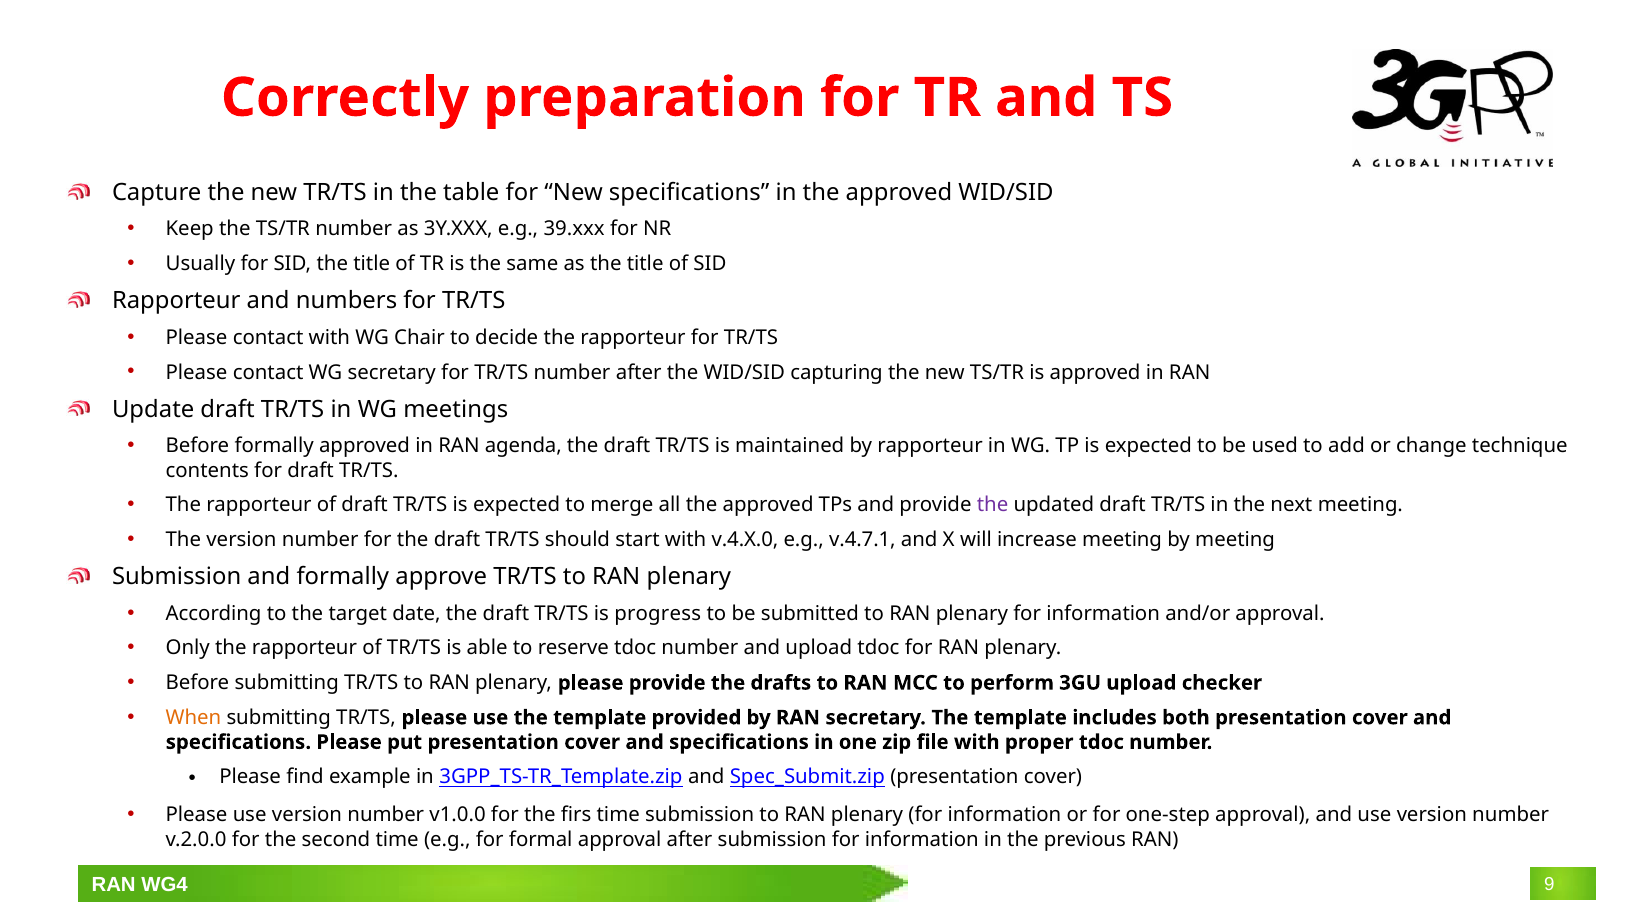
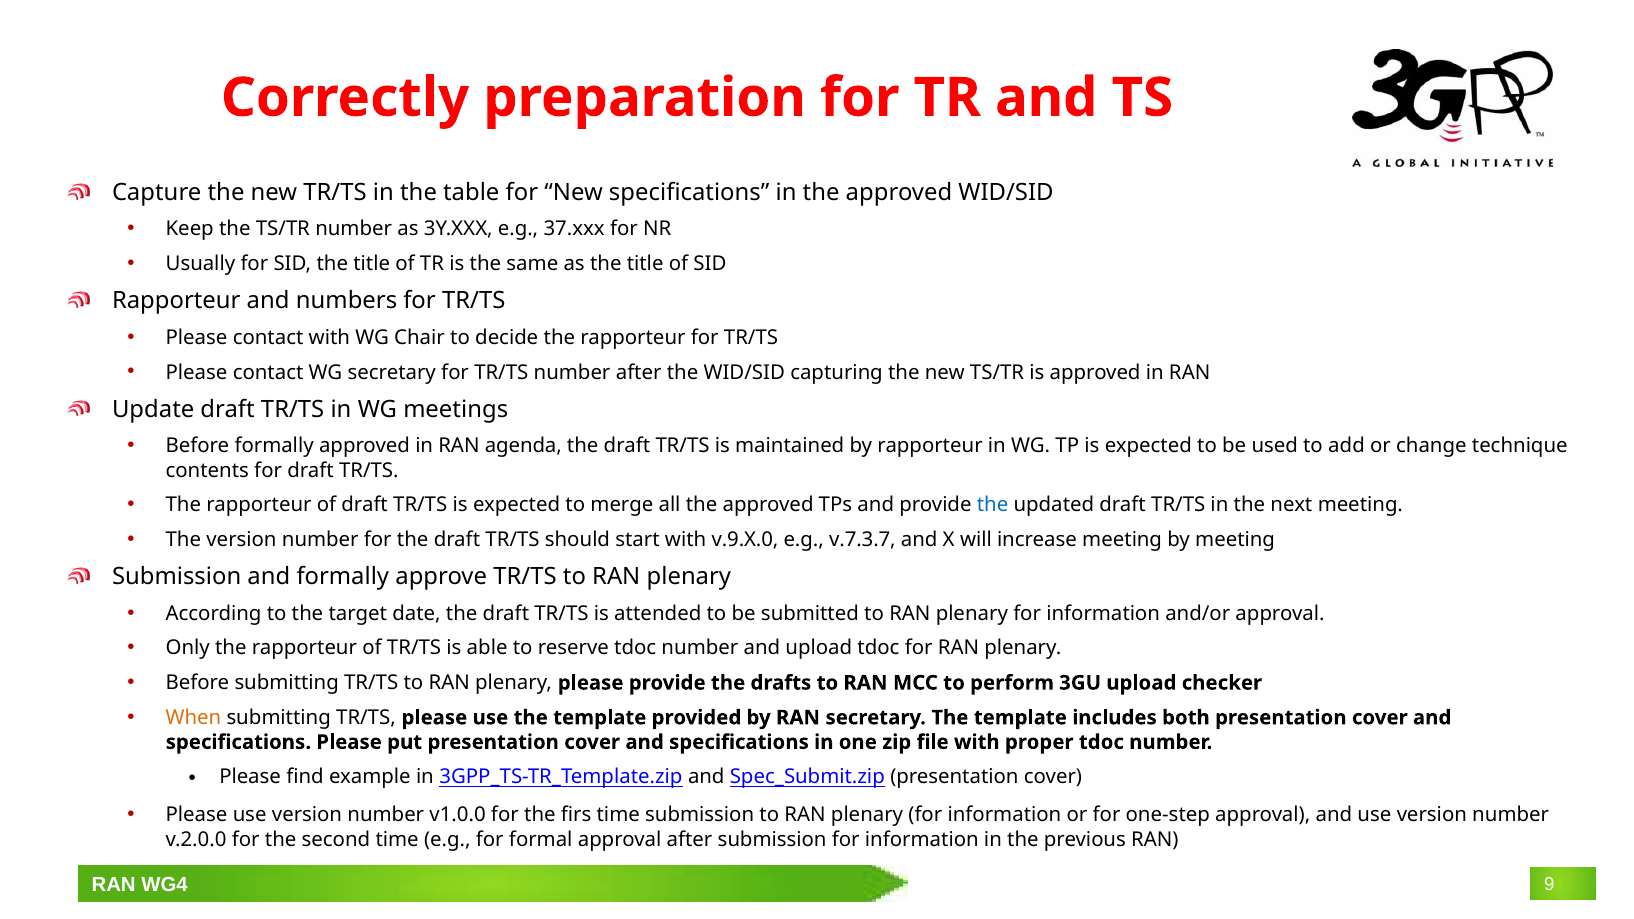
39.xxx: 39.xxx -> 37.xxx
the at (993, 505) colour: purple -> blue
v.4.X.0: v.4.X.0 -> v.9.X.0
v.4.7.1: v.4.7.1 -> v.7.3.7
progress: progress -> attended
